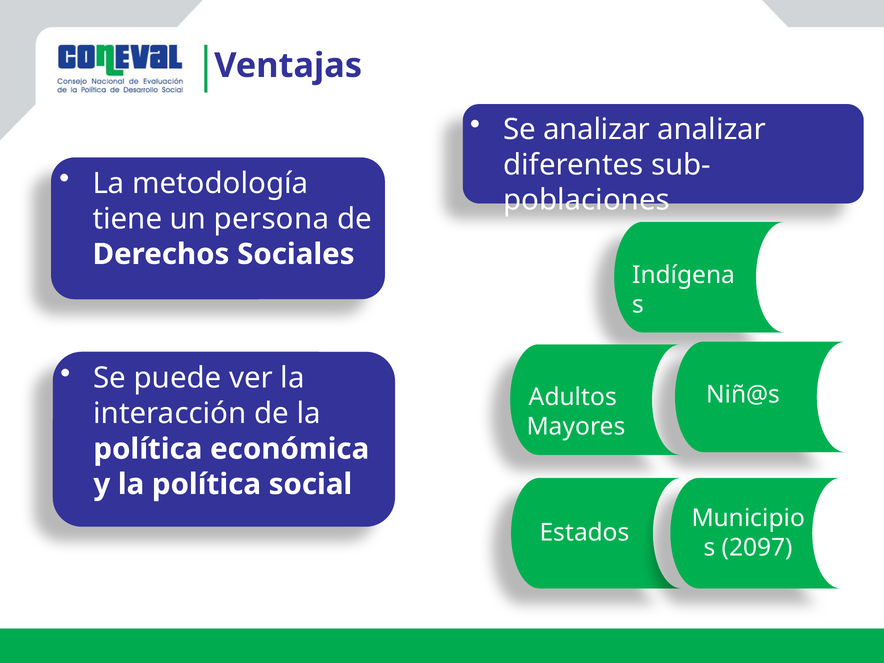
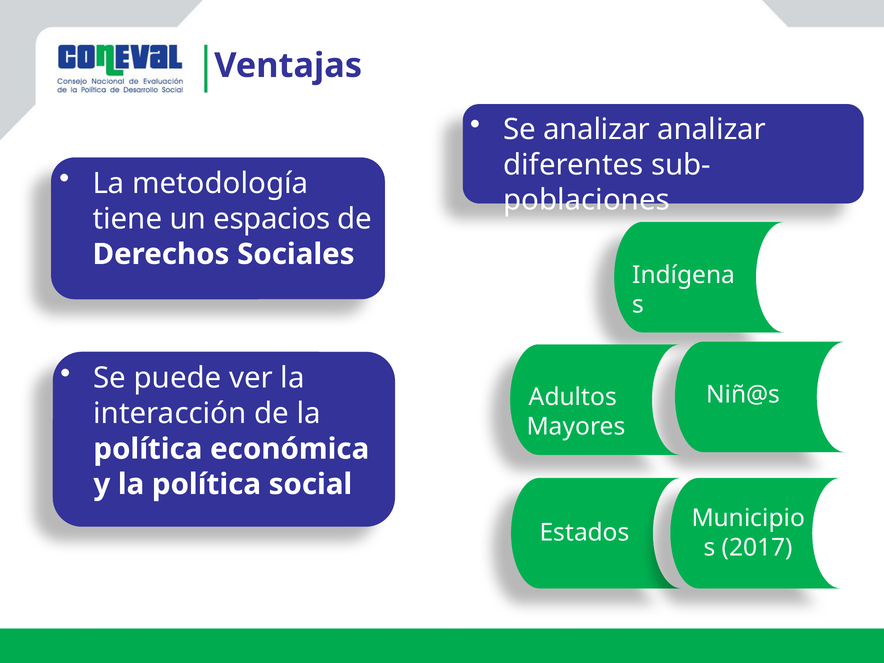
persona: persona -> espacios
2097: 2097 -> 2017
